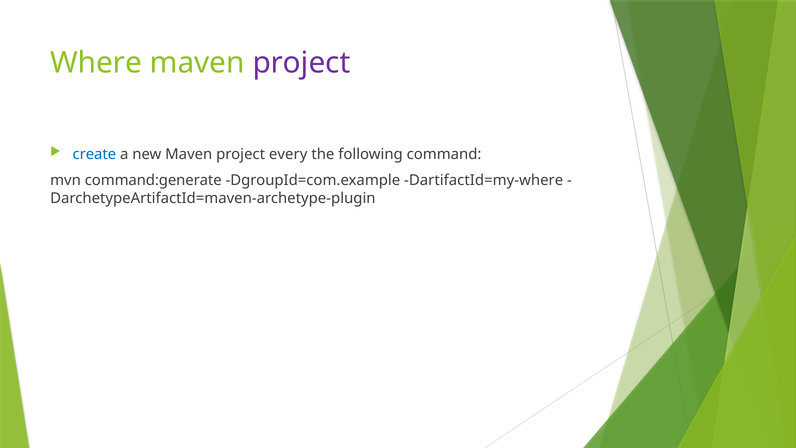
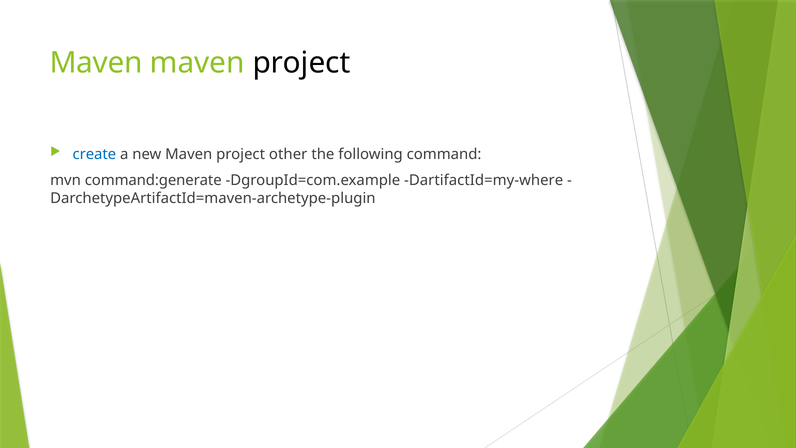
Where at (96, 63): Where -> Maven
project at (301, 63) colour: purple -> black
every: every -> other
